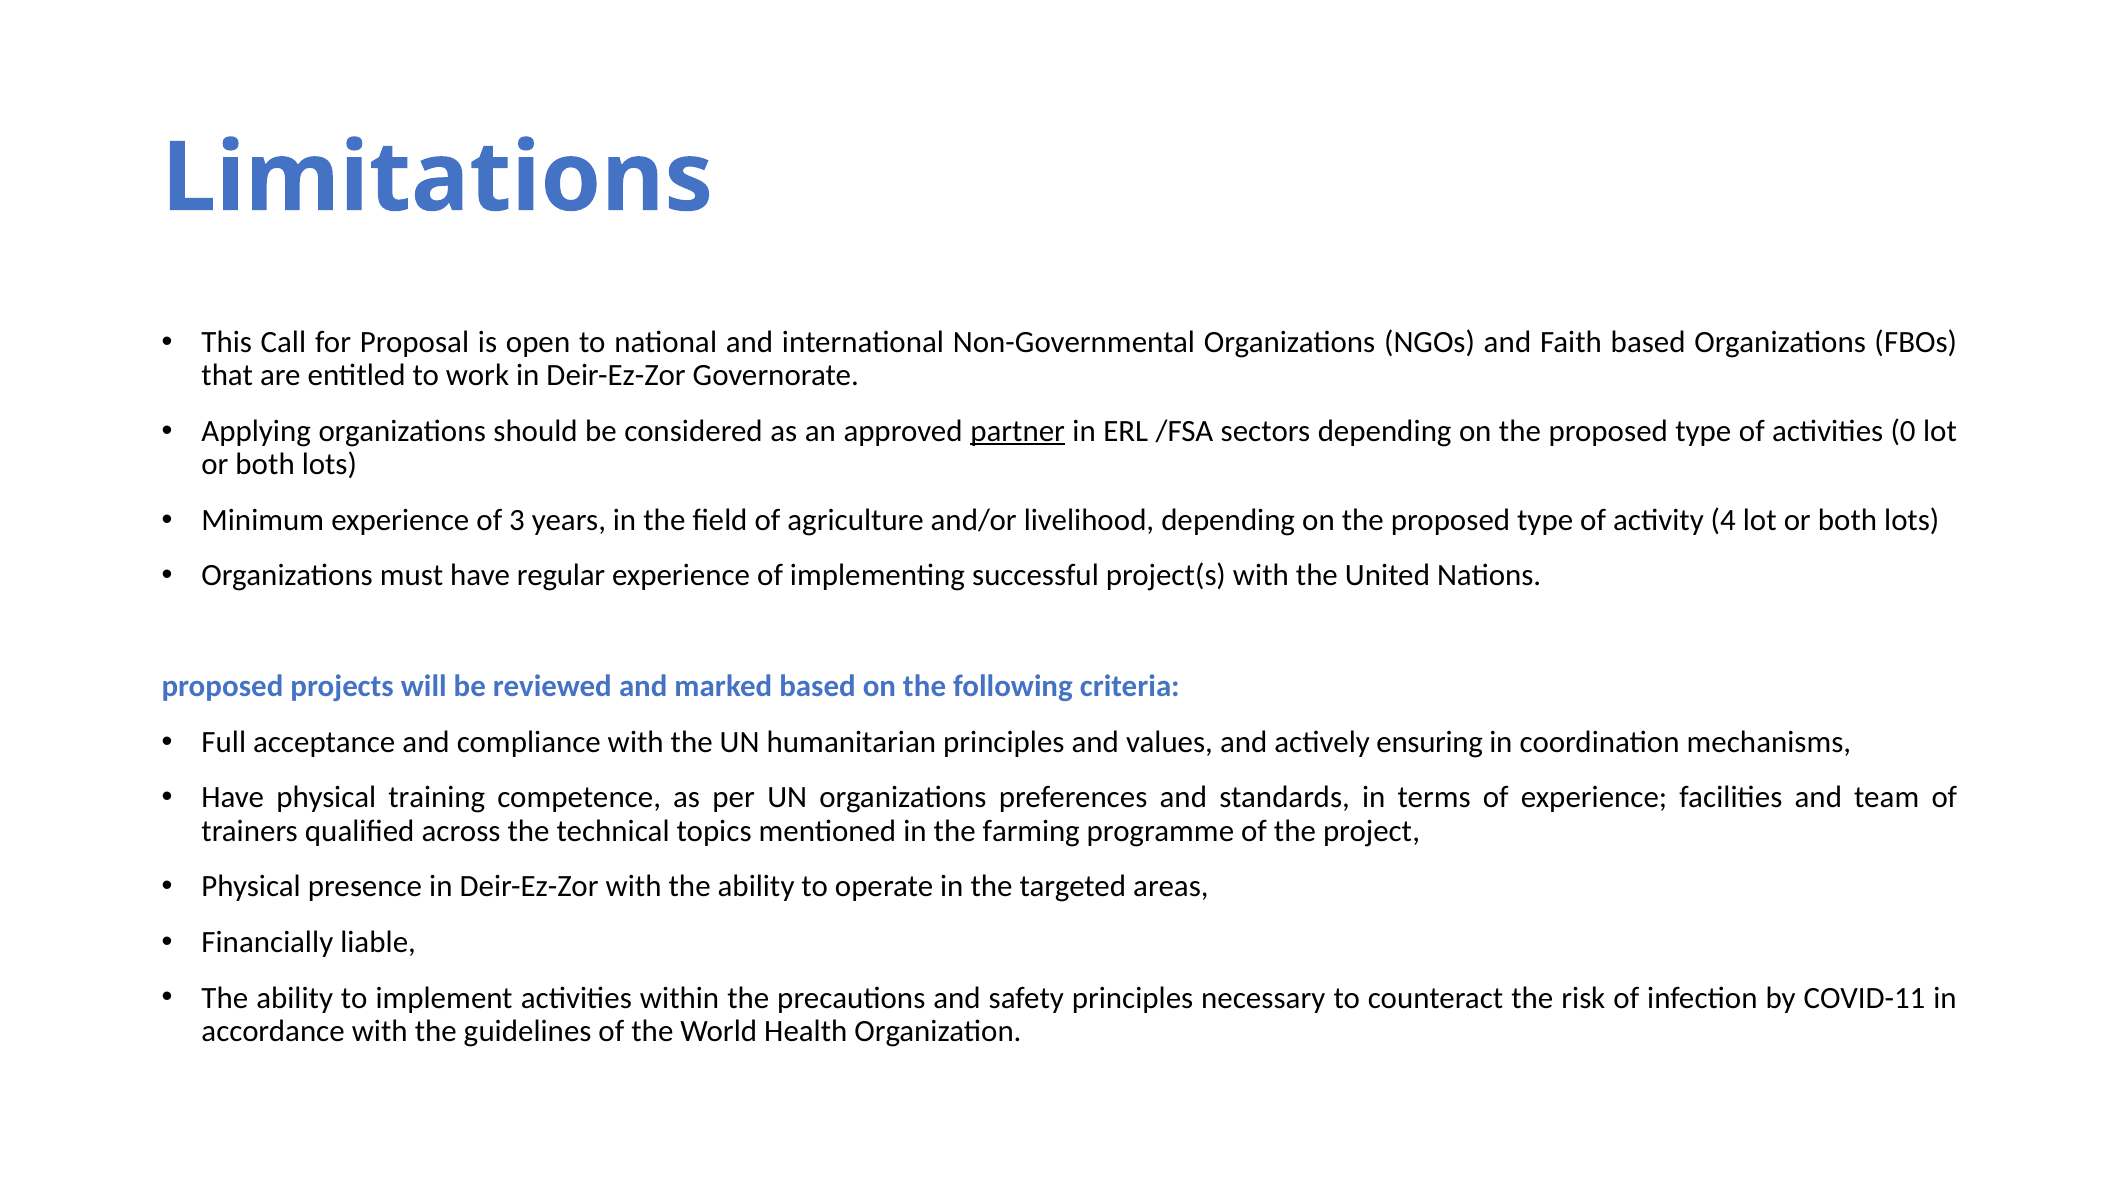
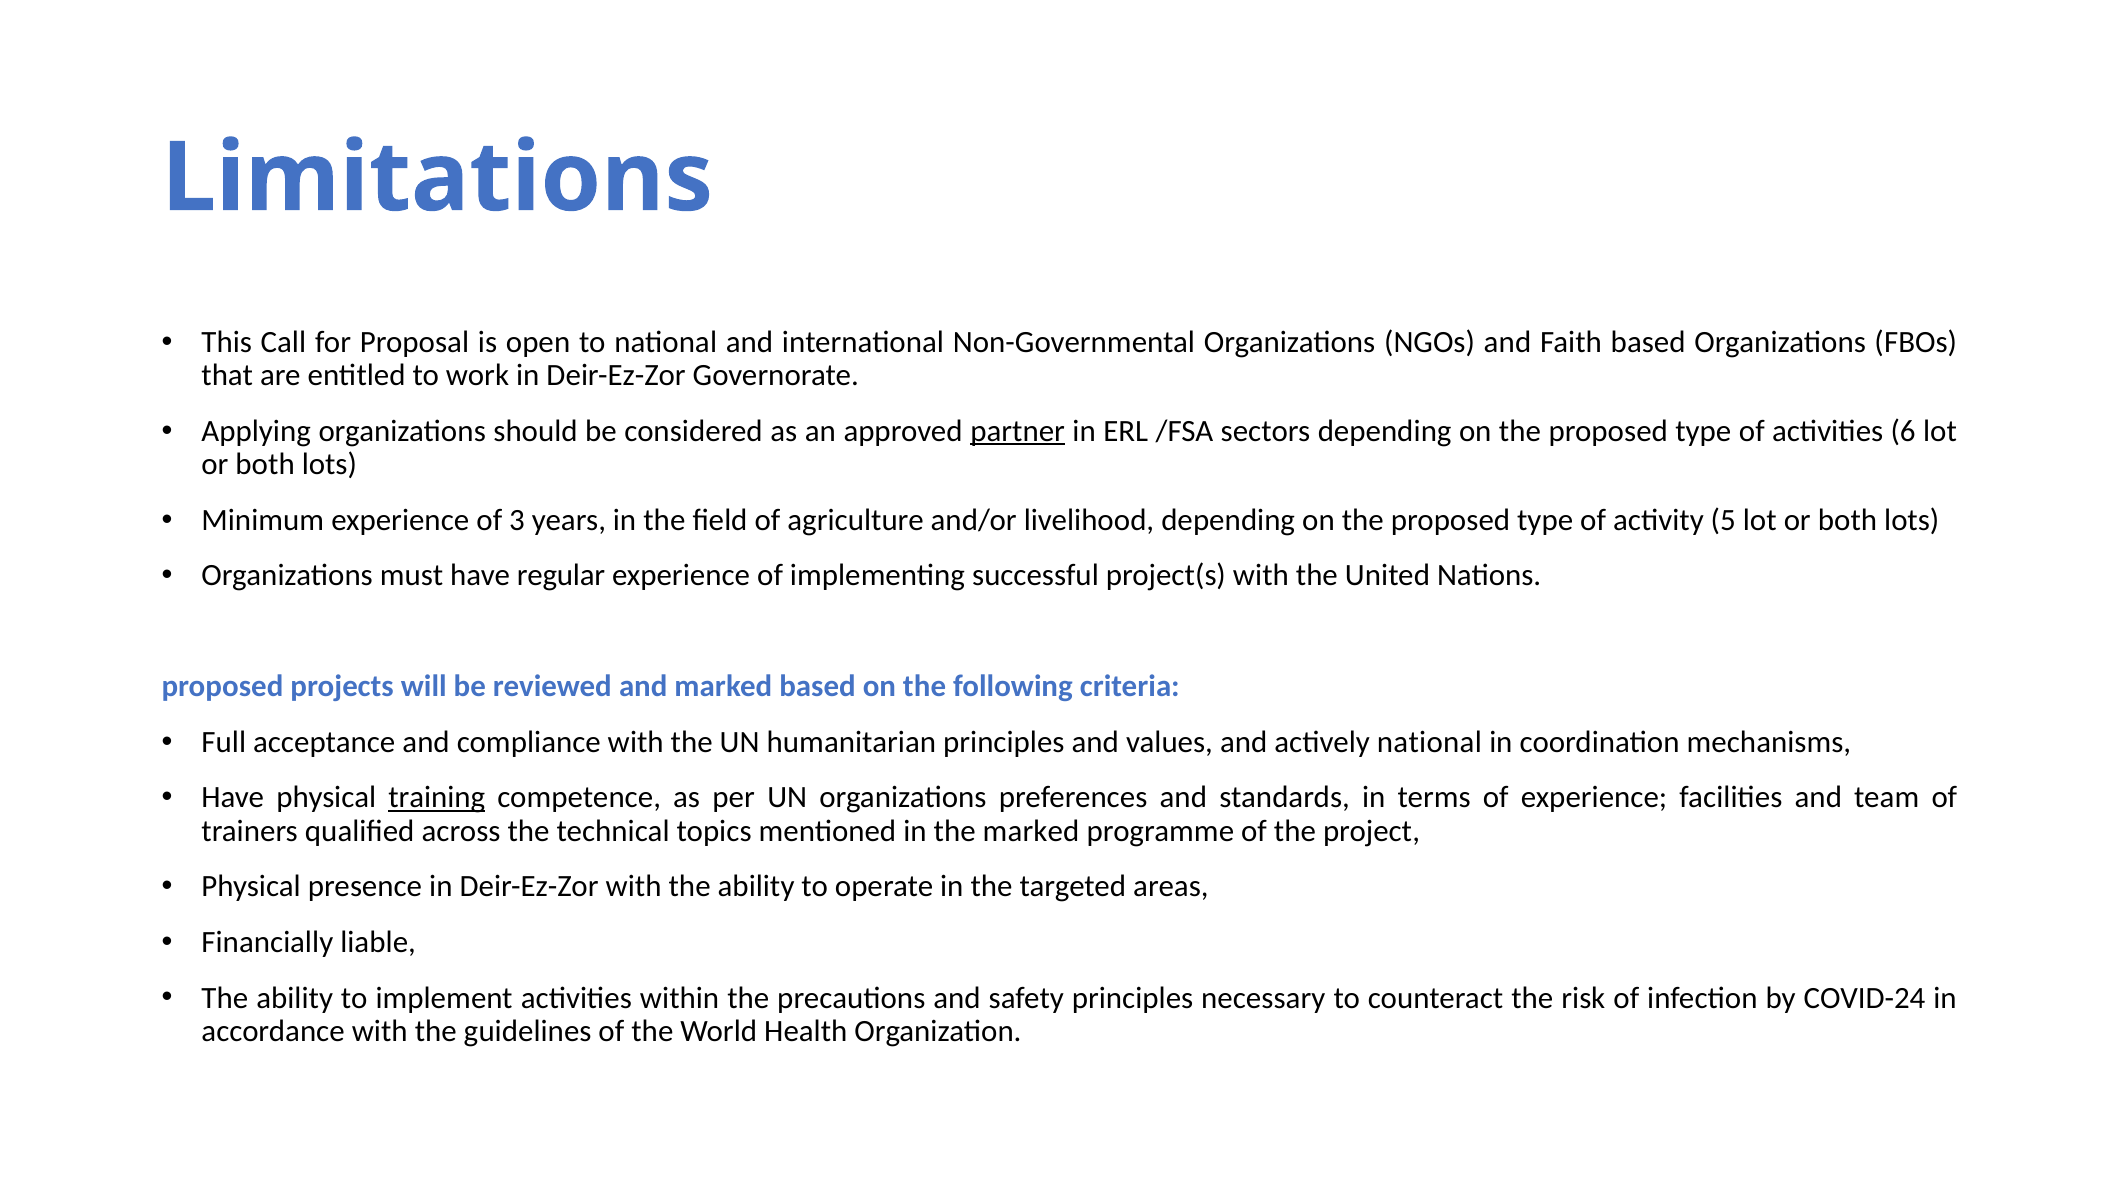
0: 0 -> 6
4: 4 -> 5
actively ensuring: ensuring -> national
training underline: none -> present
the farming: farming -> marked
COVID-11: COVID-11 -> COVID-24
